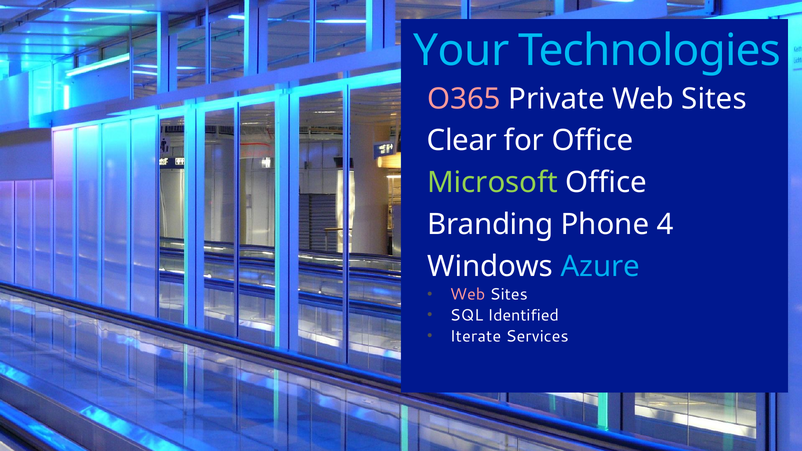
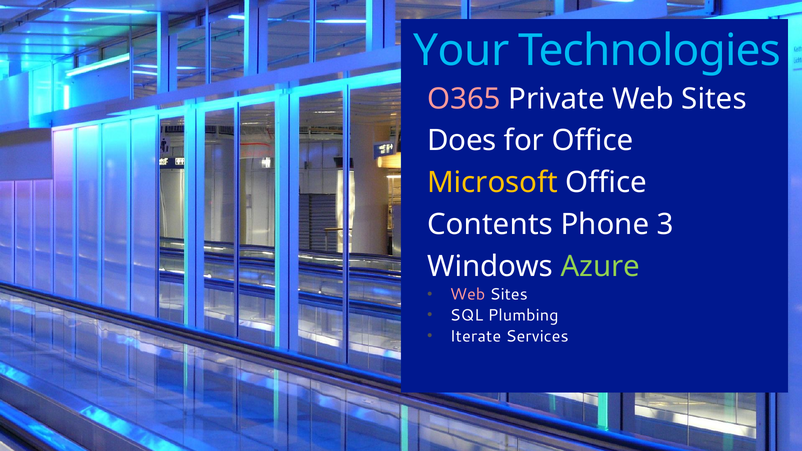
Clear: Clear -> Does
Microsoft colour: light green -> yellow
Branding: Branding -> Contents
4: 4 -> 3
Azure colour: light blue -> light green
Identified: Identified -> Plumbing
